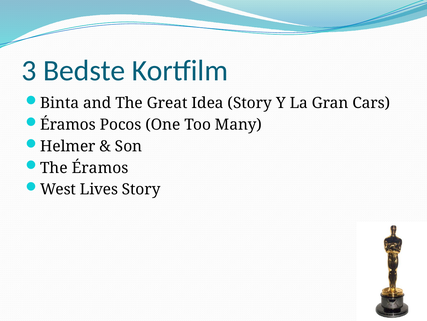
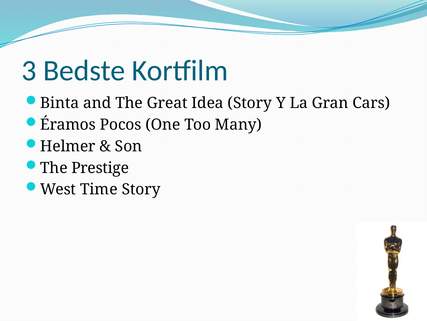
The Éramos: Éramos -> Prestige
Lives: Lives -> Time
